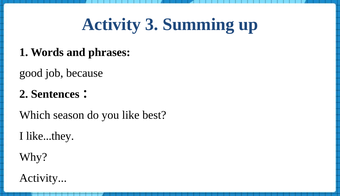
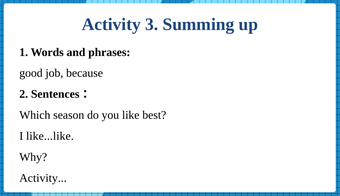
like...they: like...they -> like...like
